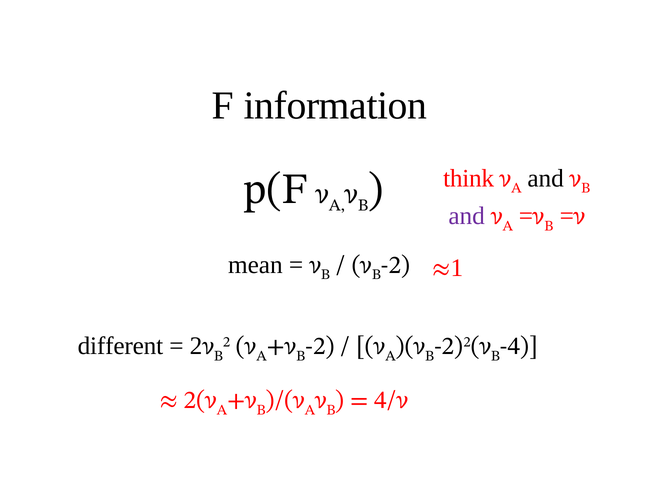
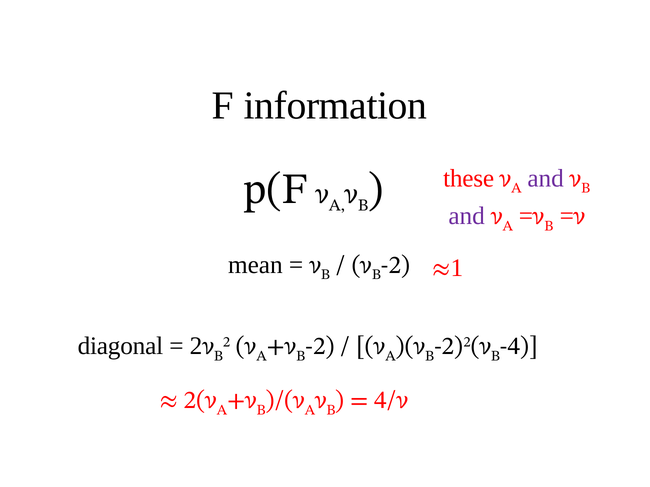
think: think -> these
and at (546, 178) colour: black -> purple
different: different -> diagonal
